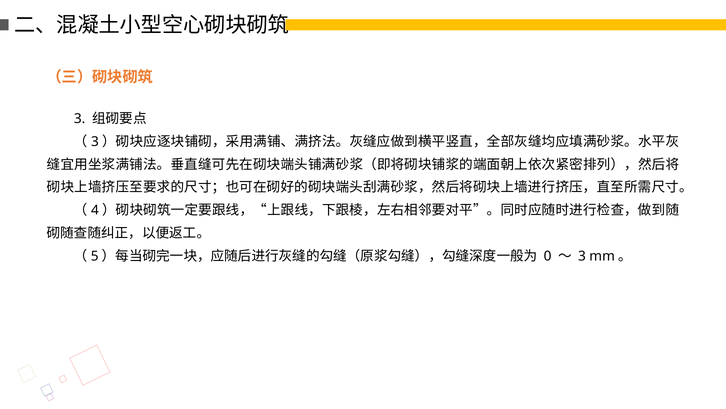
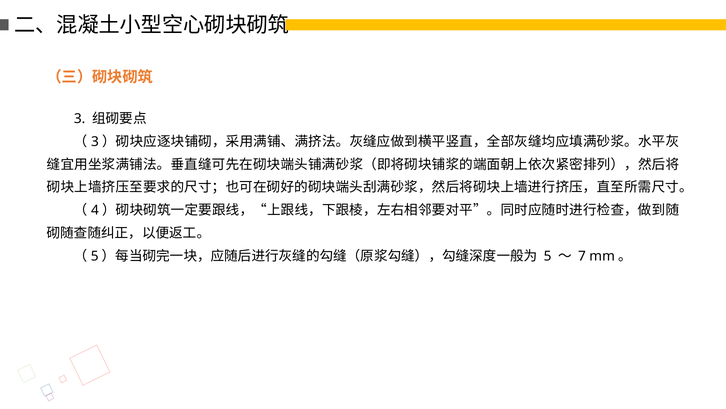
0: 0 -> 5
3 at (582, 256): 3 -> 7
